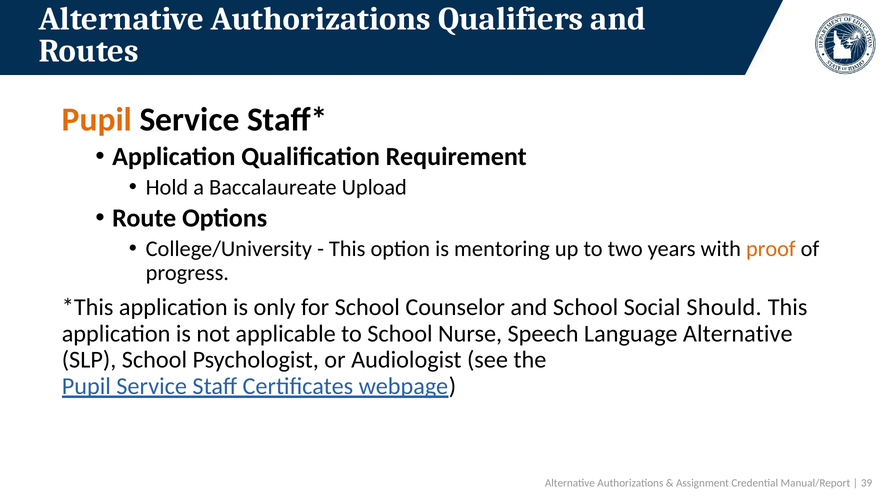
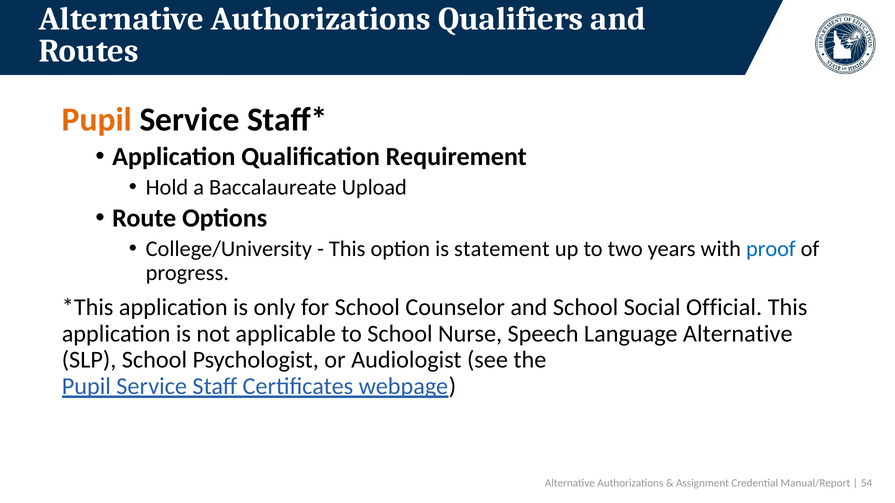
mentoring: mentoring -> statement
proof colour: orange -> blue
Should: Should -> Official
39: 39 -> 54
